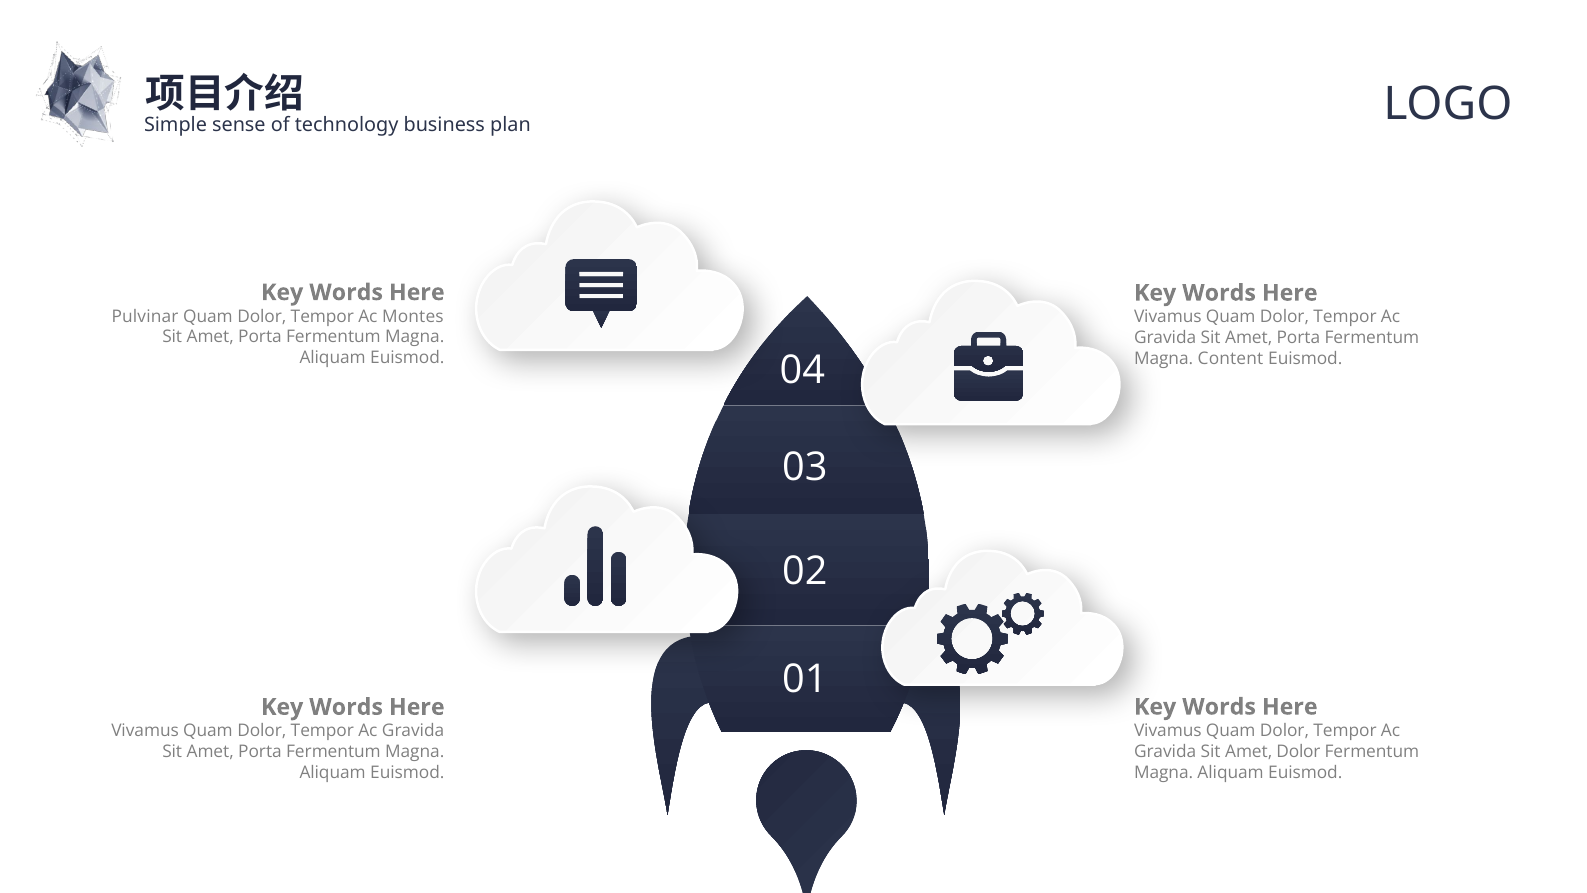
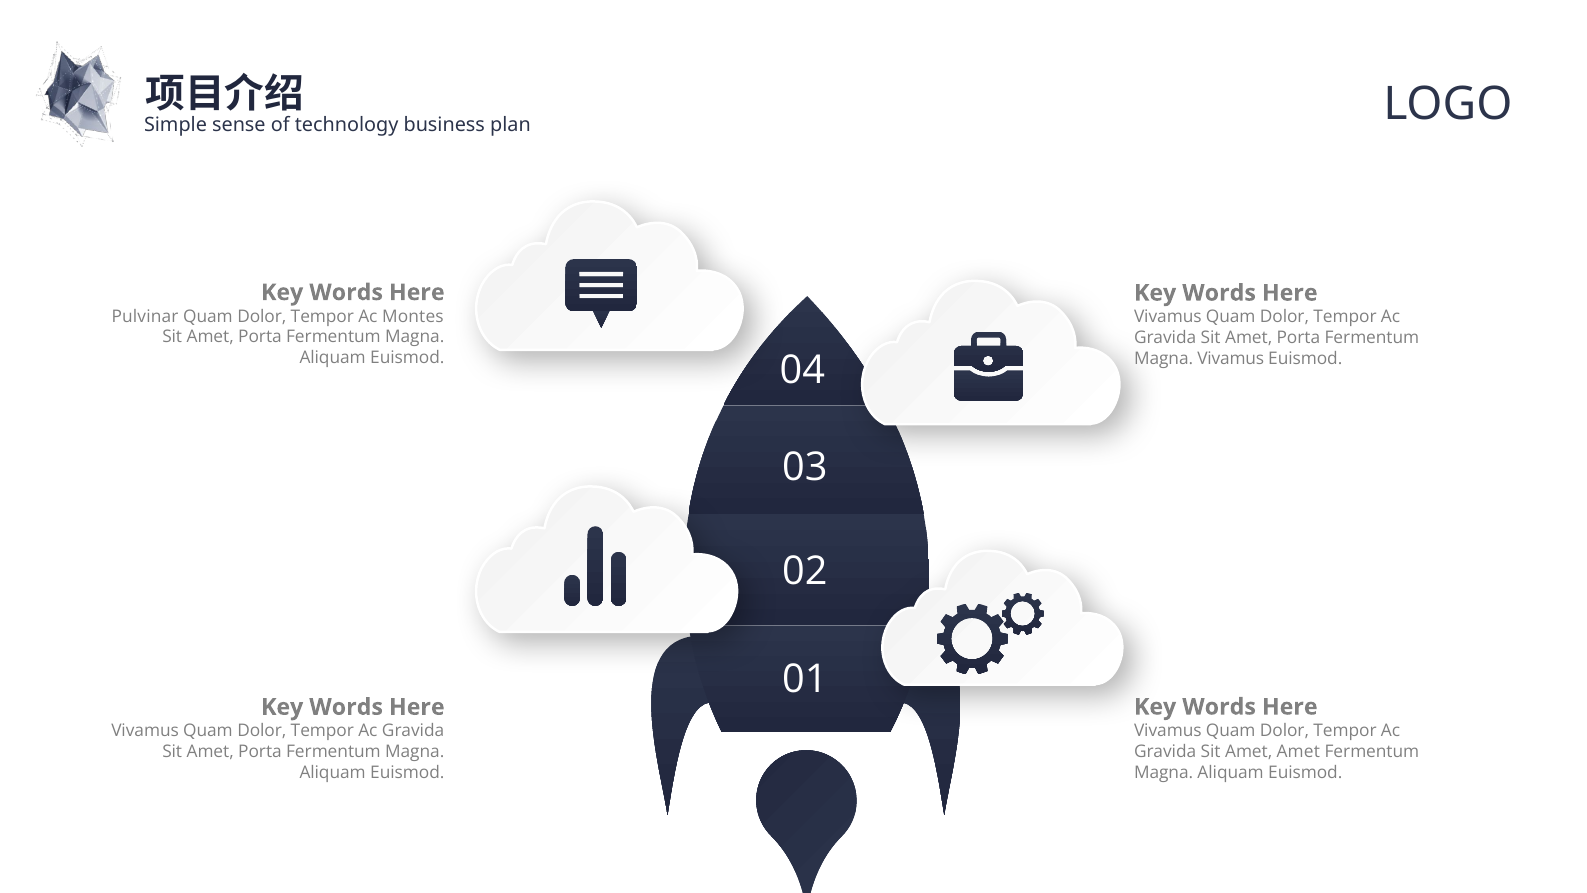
Magna Content: Content -> Vivamus
Amet Dolor: Dolor -> Amet
